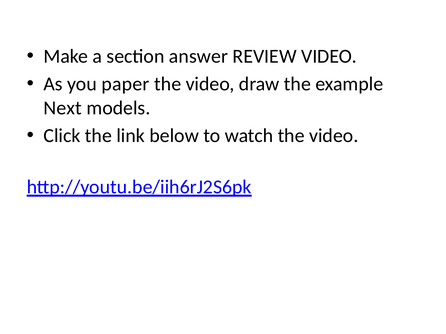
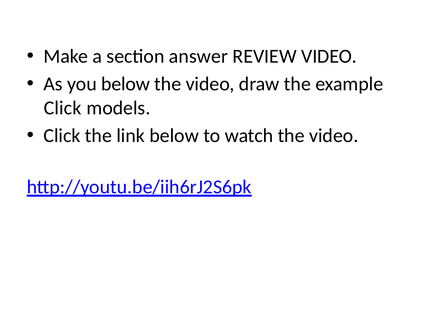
you paper: paper -> below
Next at (63, 108): Next -> Click
